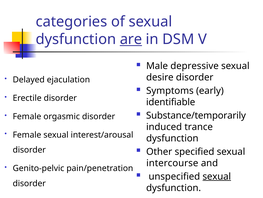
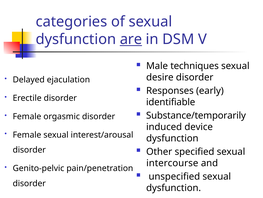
depressive: depressive -> techniques
Symptoms: Symptoms -> Responses
trance: trance -> device
sexual at (217, 176) underline: present -> none
